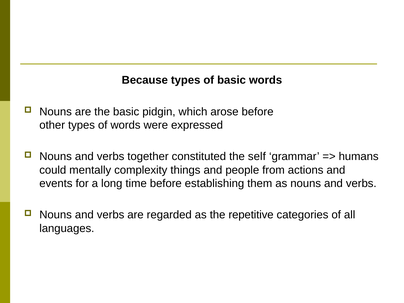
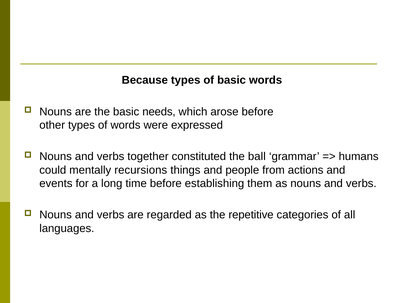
pidgin: pidgin -> needs
self: self -> ball
complexity: complexity -> recursions
